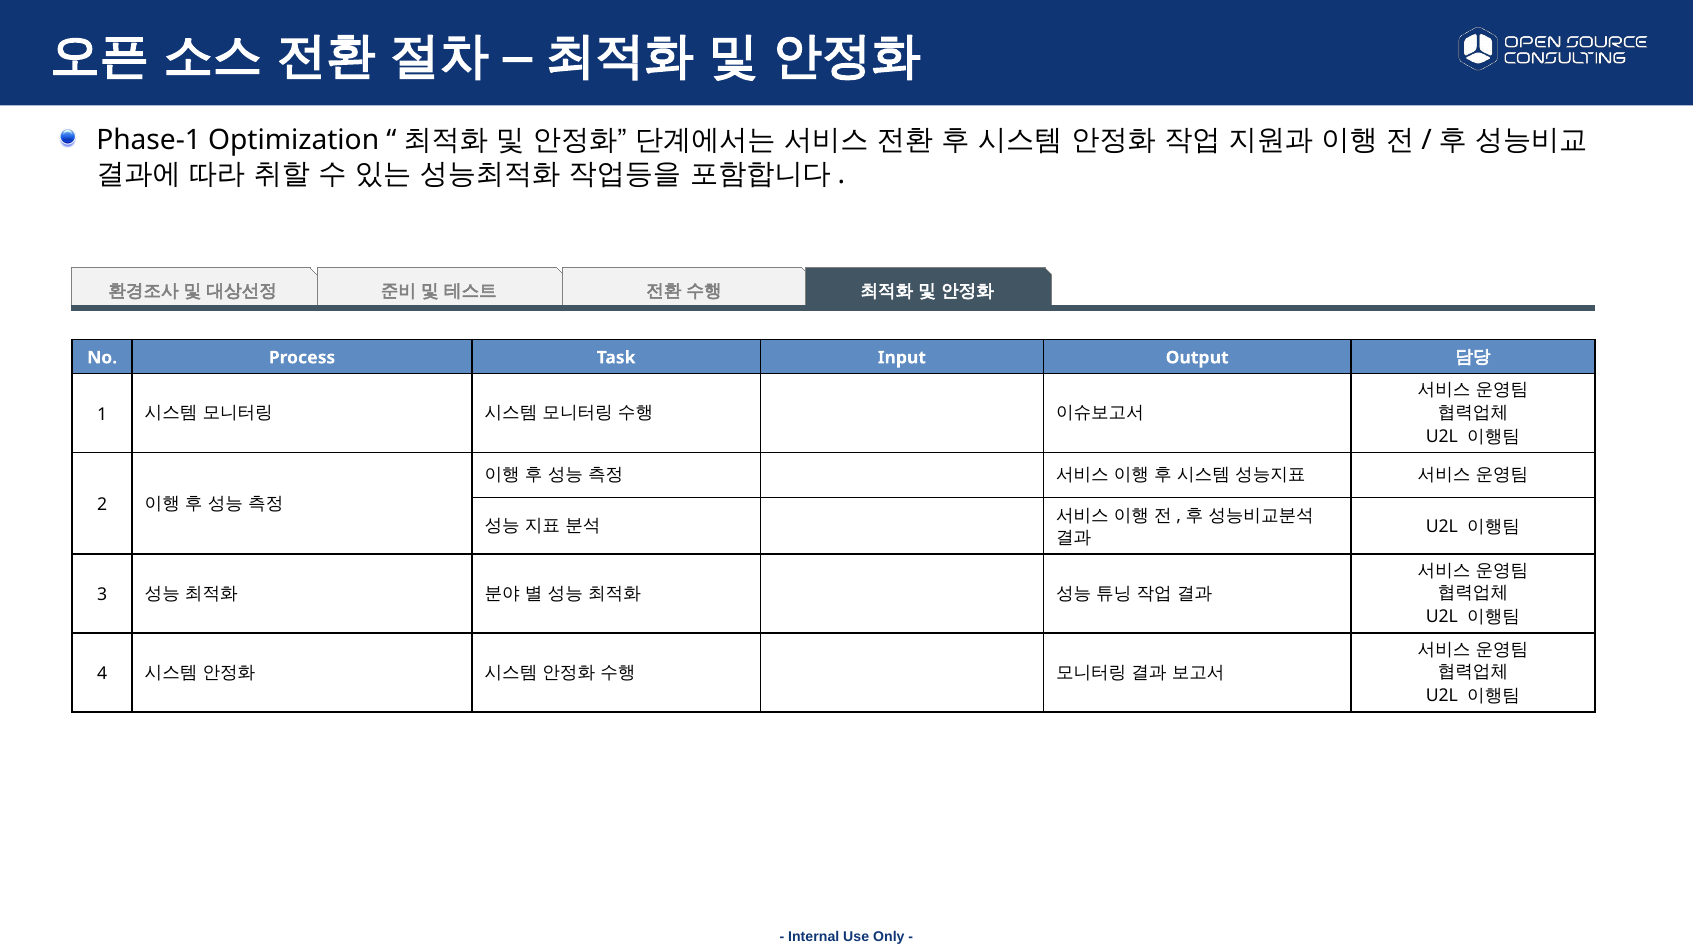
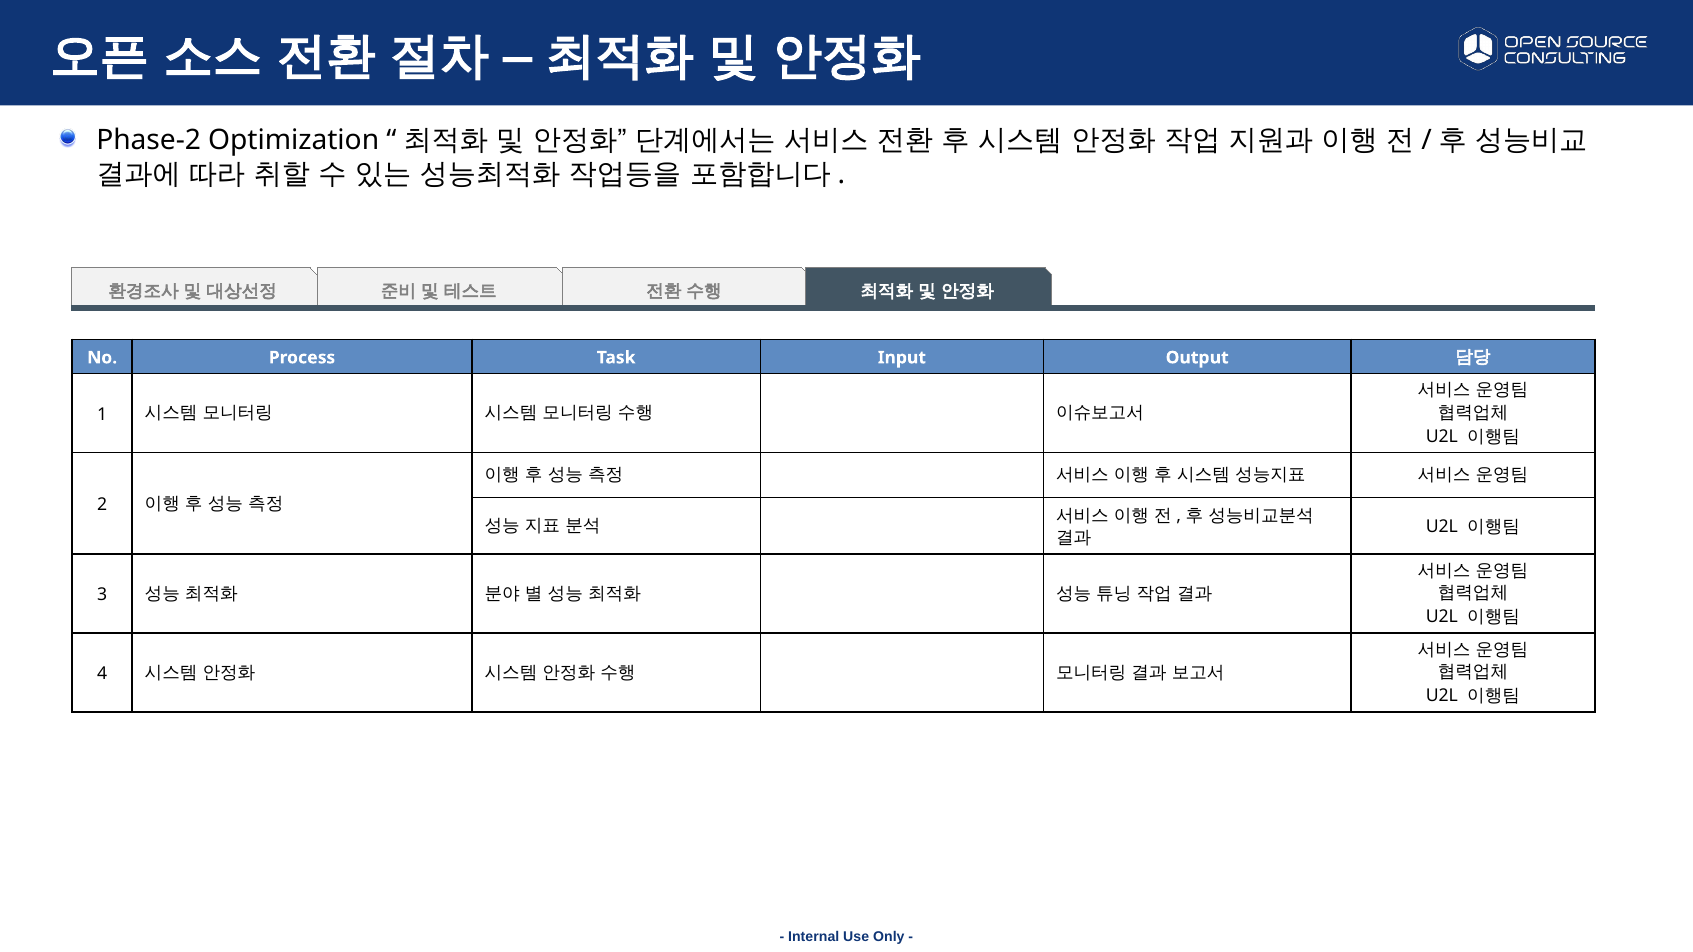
Phase-1: Phase-1 -> Phase-2
